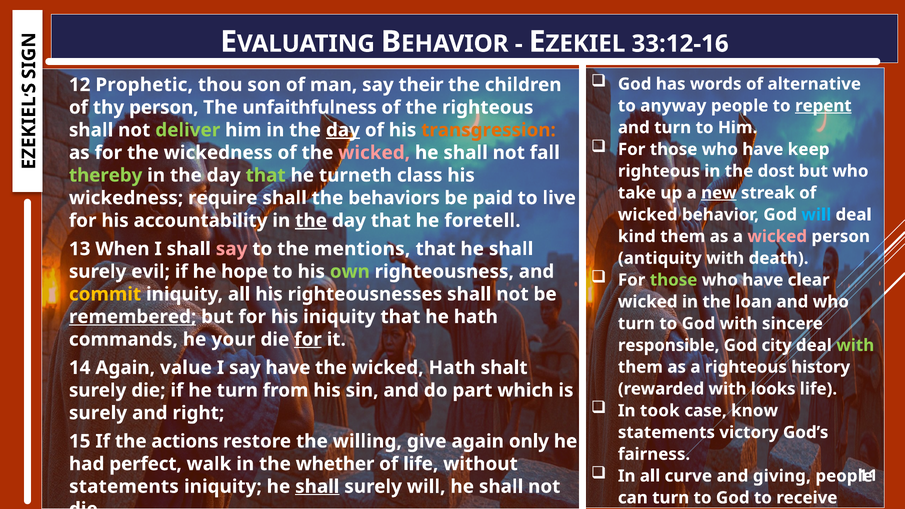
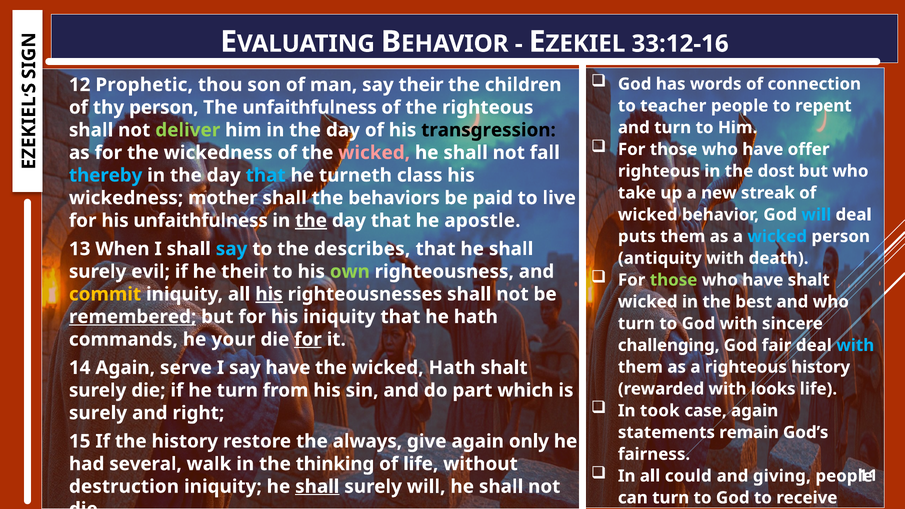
alternative: alternative -> connection
anyway: anyway -> teacher
repent underline: present -> none
day at (343, 130) underline: present -> none
transgression colour: orange -> black
keep: keep -> offer
thereby colour: light green -> light blue
that at (266, 175) colour: light green -> light blue
new underline: present -> none
require: require -> mother
his accountability: accountability -> unfaithfulness
foretell: foretell -> apostle
kind: kind -> puts
wicked at (777, 236) colour: pink -> light blue
say at (232, 249) colour: pink -> light blue
mentions: mentions -> describes
he hope: hope -> their
have clear: clear -> shalt
his at (269, 294) underline: none -> present
loan: loan -> best
responsible: responsible -> challenging
city: city -> fair
with at (855, 345) colour: light green -> light blue
value: value -> serve
case know: know -> again
victory: victory -> remain
the actions: actions -> history
willing: willing -> always
perfect: perfect -> several
whether: whether -> thinking
curve: curve -> could
statements at (124, 487): statements -> destruction
